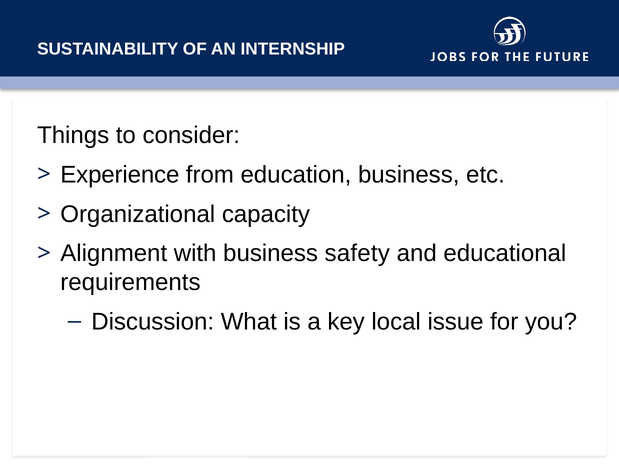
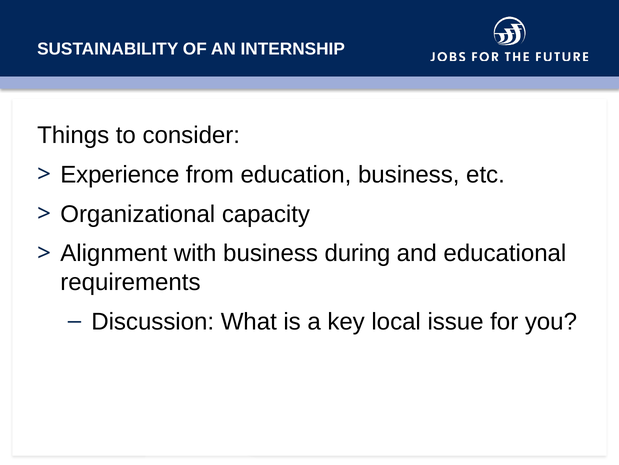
safety: safety -> during
